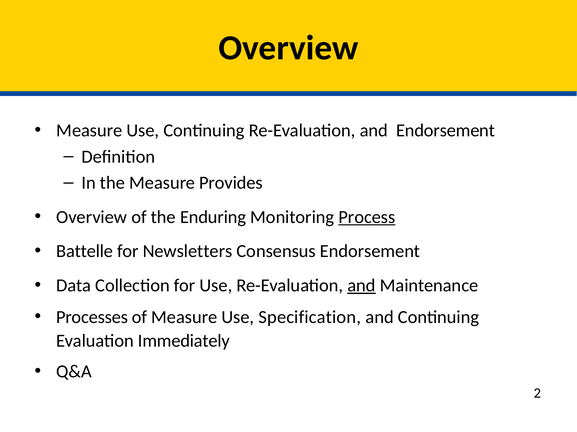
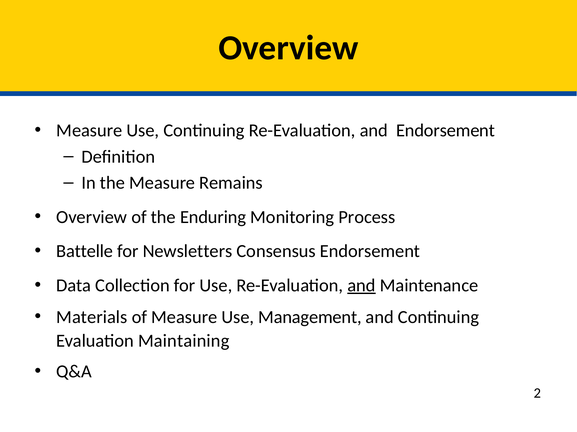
Provides: Provides -> Remains
Process underline: present -> none
Processes: Processes -> Materials
Specification: Specification -> Management
Immediately: Immediately -> Maintaining
